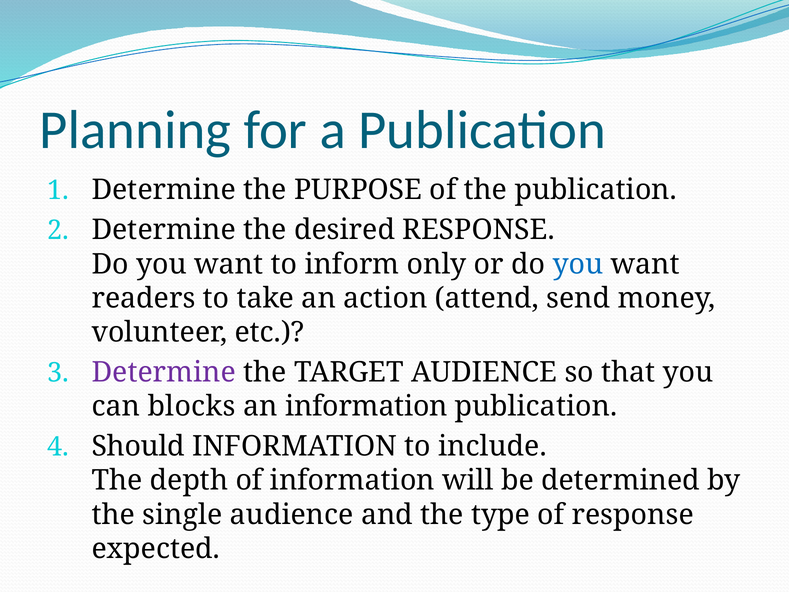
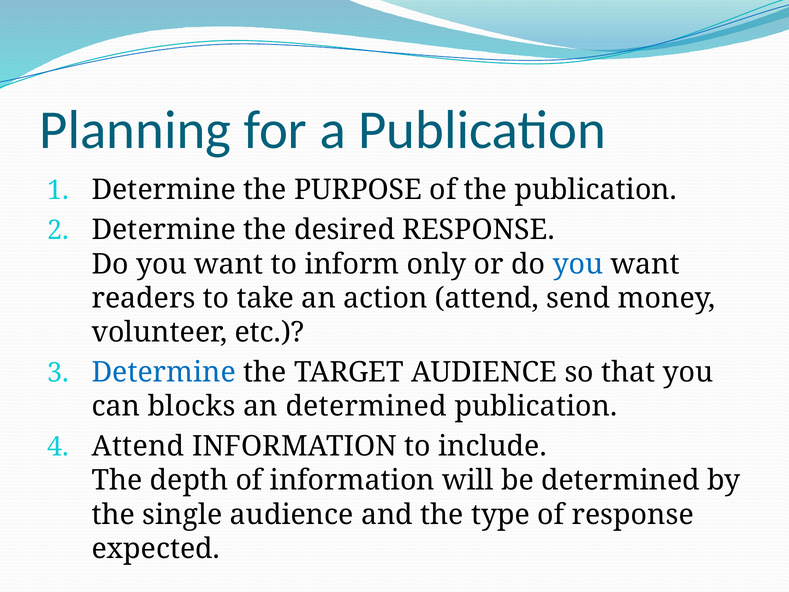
Determine at (164, 372) colour: purple -> blue
an information: information -> determined
Should at (138, 446): Should -> Attend
